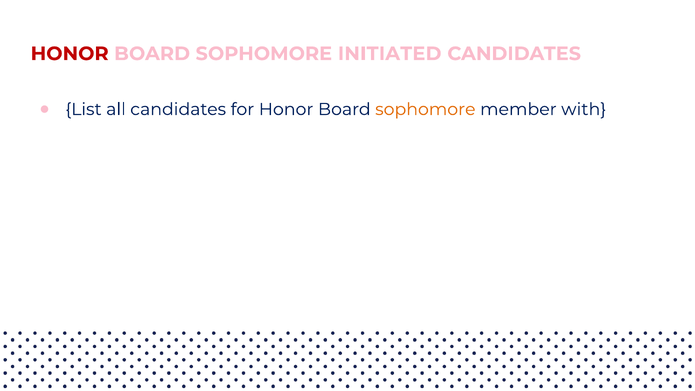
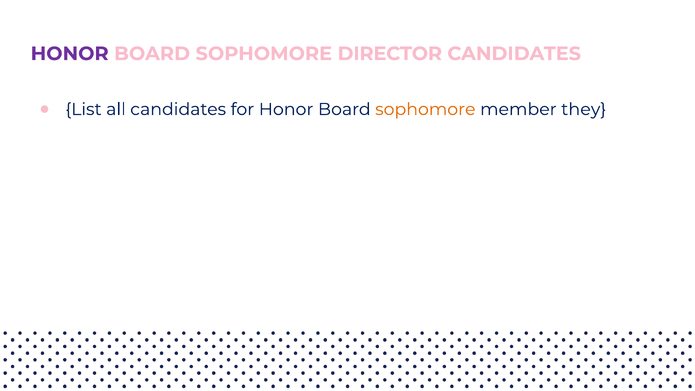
HONOR at (70, 54) colour: red -> purple
INITIATED: INITIATED -> DIRECTOR
with: with -> they
